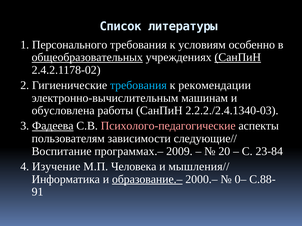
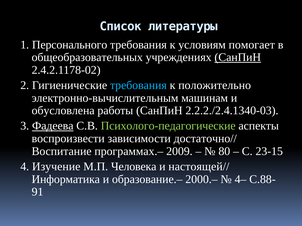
особенно: особенно -> помогает
общеобразовательных underline: present -> none
рекомендации: рекомендации -> положительно
Психолого-педагогические colour: pink -> light green
пользователям: пользователям -> воспроизвести
следующие//: следующие// -> достаточно//
20: 20 -> 80
23-84: 23-84 -> 23-15
мышления//: мышления// -> настоящей//
образование.– underline: present -> none
0–: 0– -> 4–
